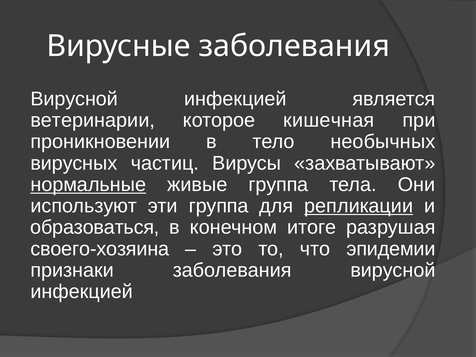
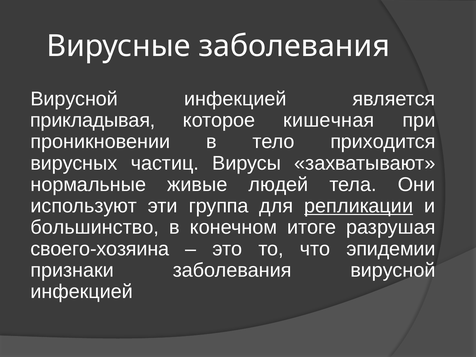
ветеринарии: ветеринарии -> прикладывая
необычных: необычных -> приходится
нормальные underline: present -> none
живые группа: группа -> людей
образоваться: образоваться -> большинство
